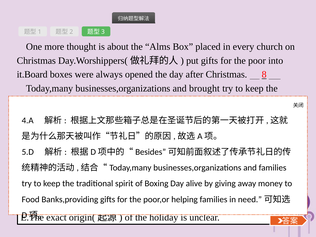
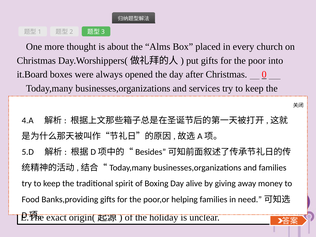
8: 8 -> 0
brought: brought -> services
